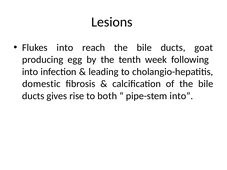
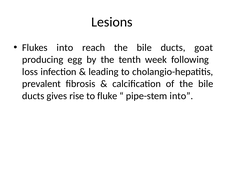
into at (30, 72): into -> loss
domestic: domestic -> prevalent
both: both -> fluke
